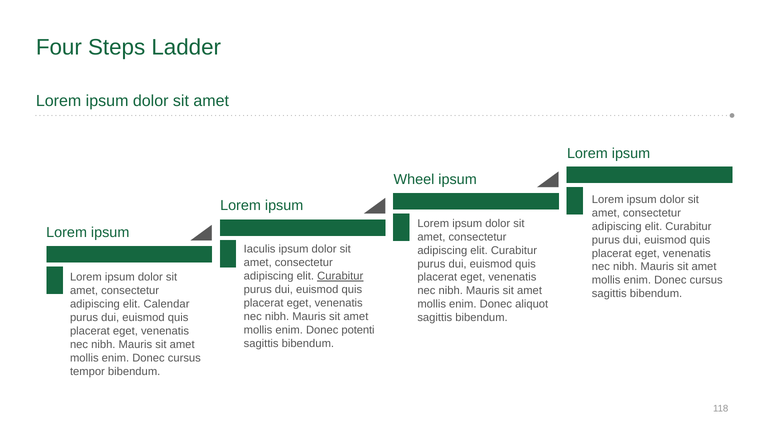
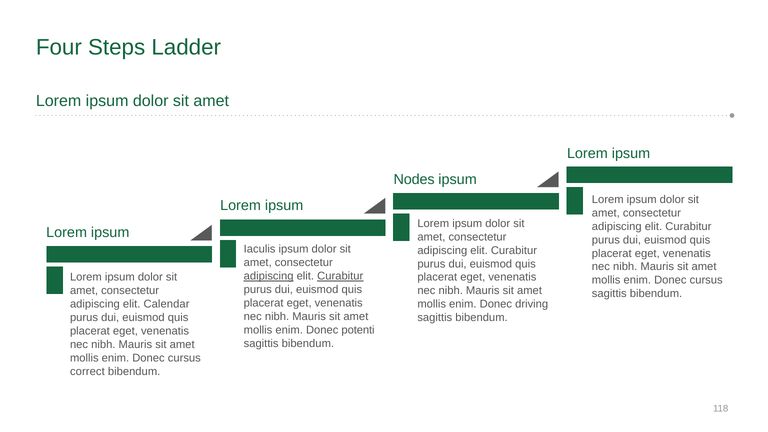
Wheel: Wheel -> Nodes
adipiscing at (269, 276) underline: none -> present
aliquot: aliquot -> driving
tempor: tempor -> correct
